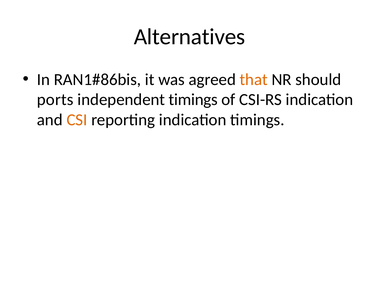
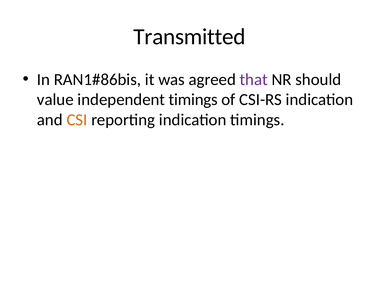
Alternatives: Alternatives -> Transmitted
that colour: orange -> purple
ports: ports -> value
